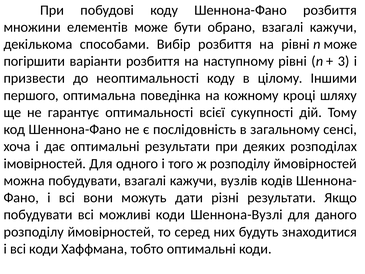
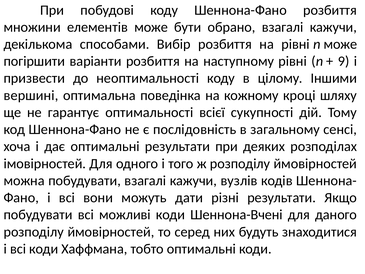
3: 3 -> 9
першого: першого -> вершині
Шеннона-Вузлі: Шеннона-Вузлі -> Шеннона-Вчені
